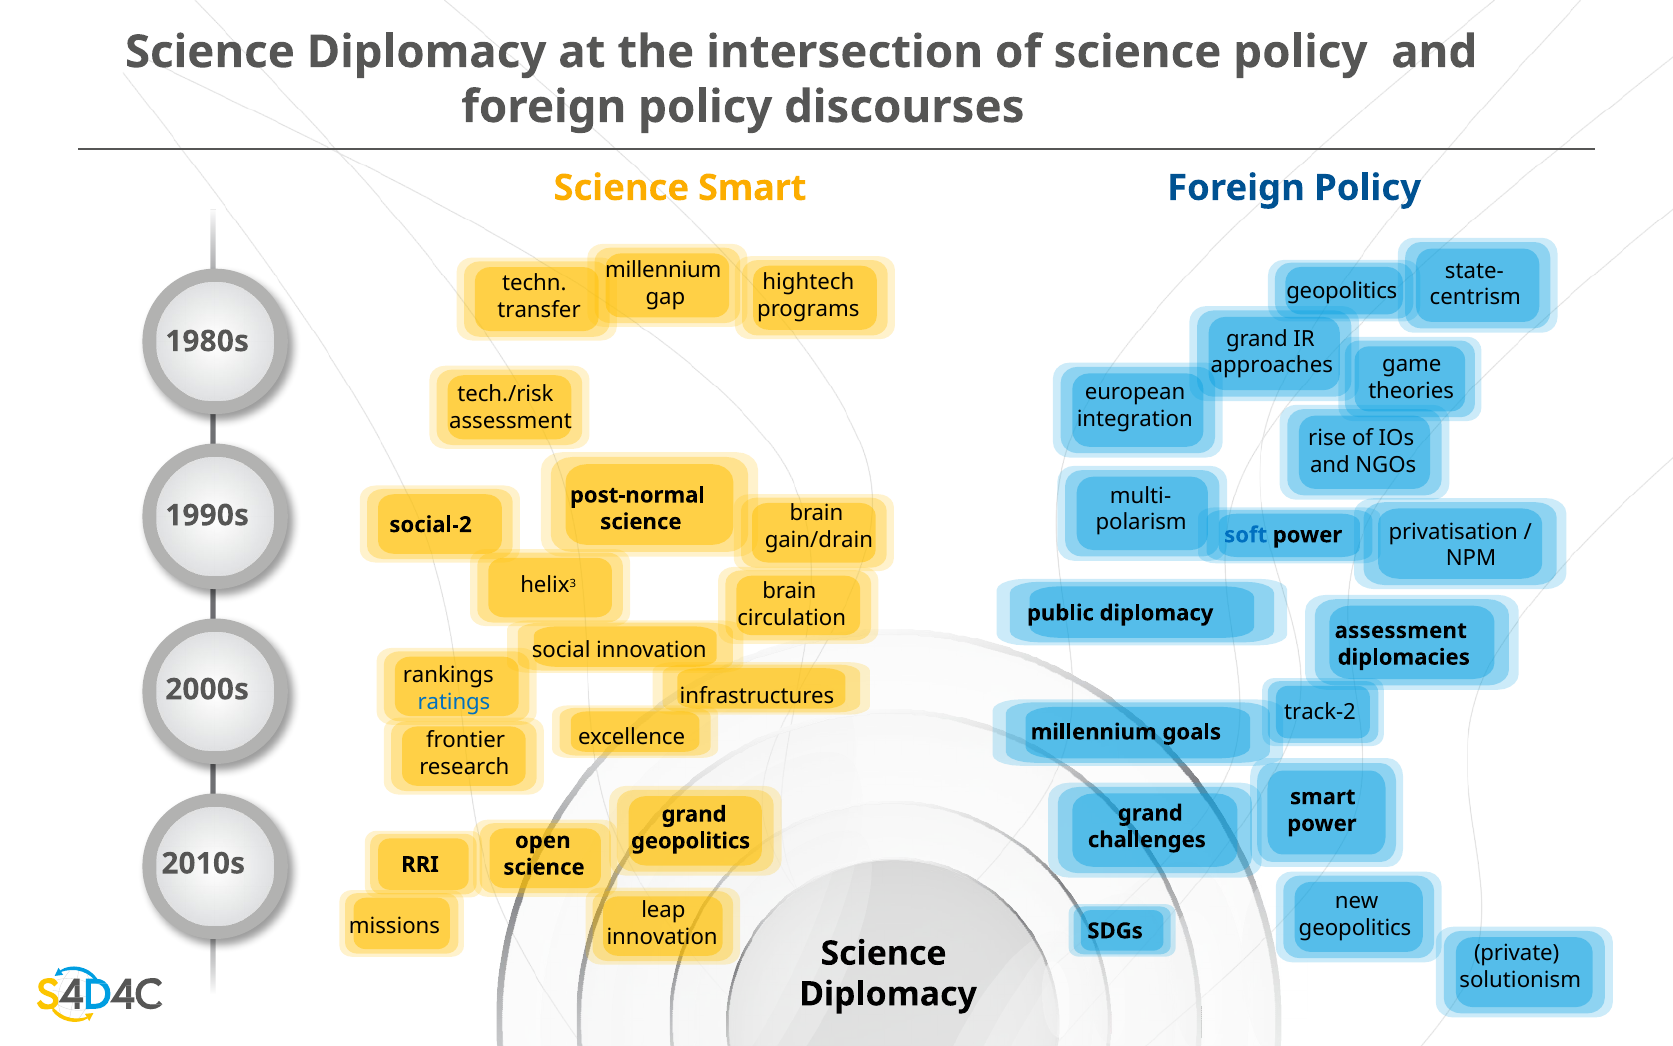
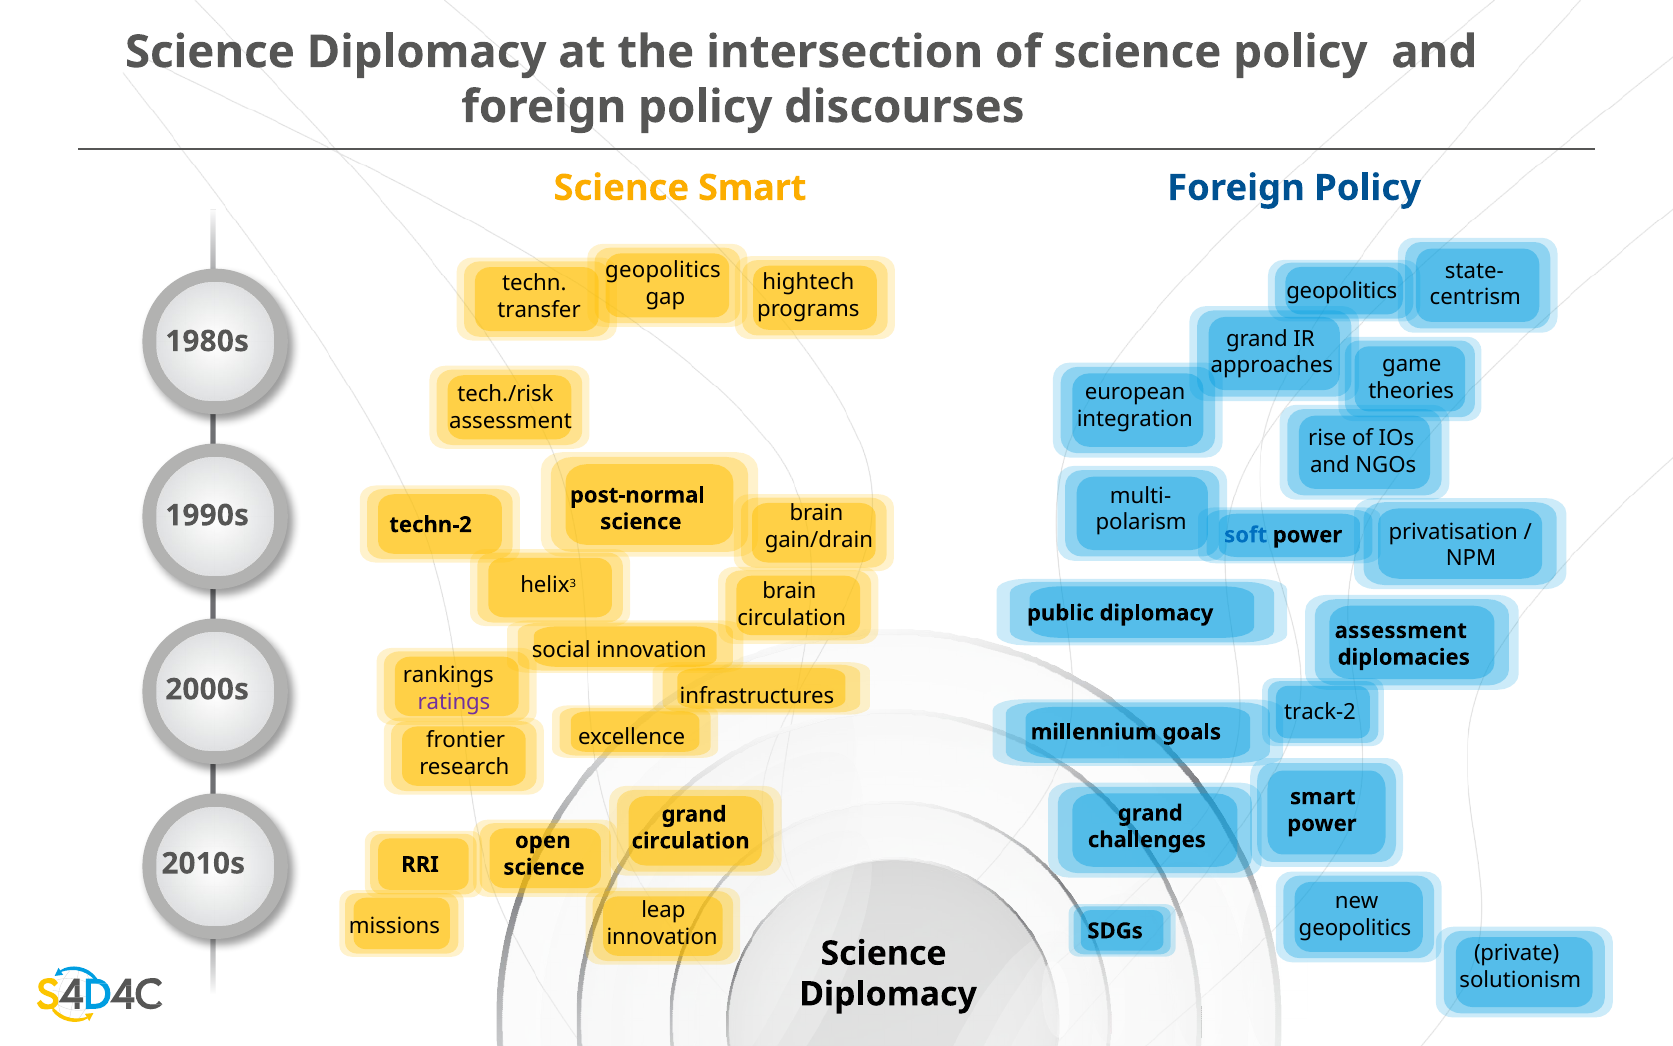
millennium at (663, 270): millennium -> geopolitics
social-2: social-2 -> techn-2
ratings colour: blue -> purple
geopolitics at (691, 841): geopolitics -> circulation
